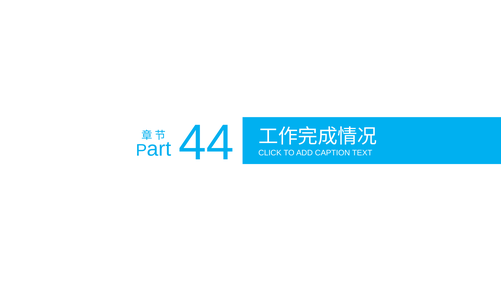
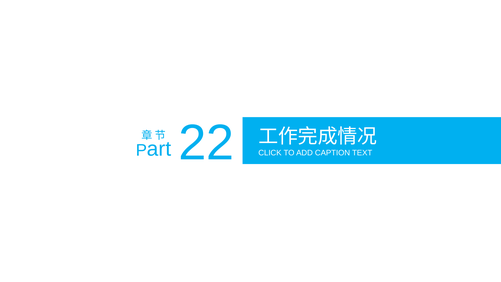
44: 44 -> 22
